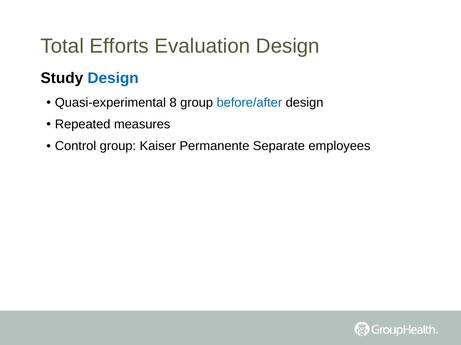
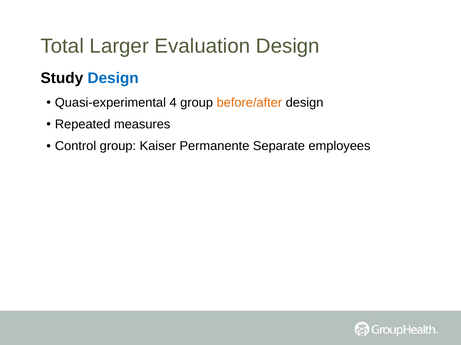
Efforts: Efforts -> Larger
8: 8 -> 4
before/after colour: blue -> orange
